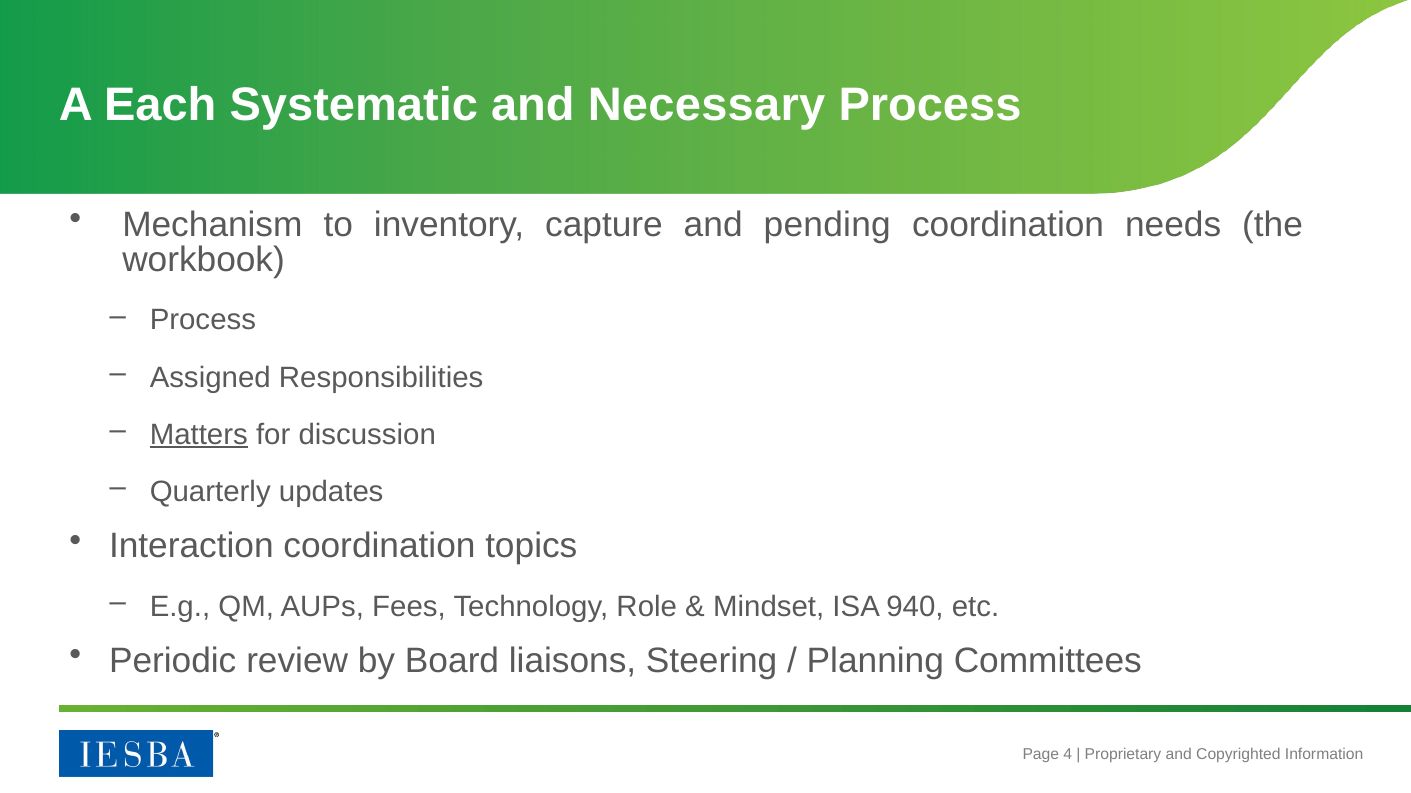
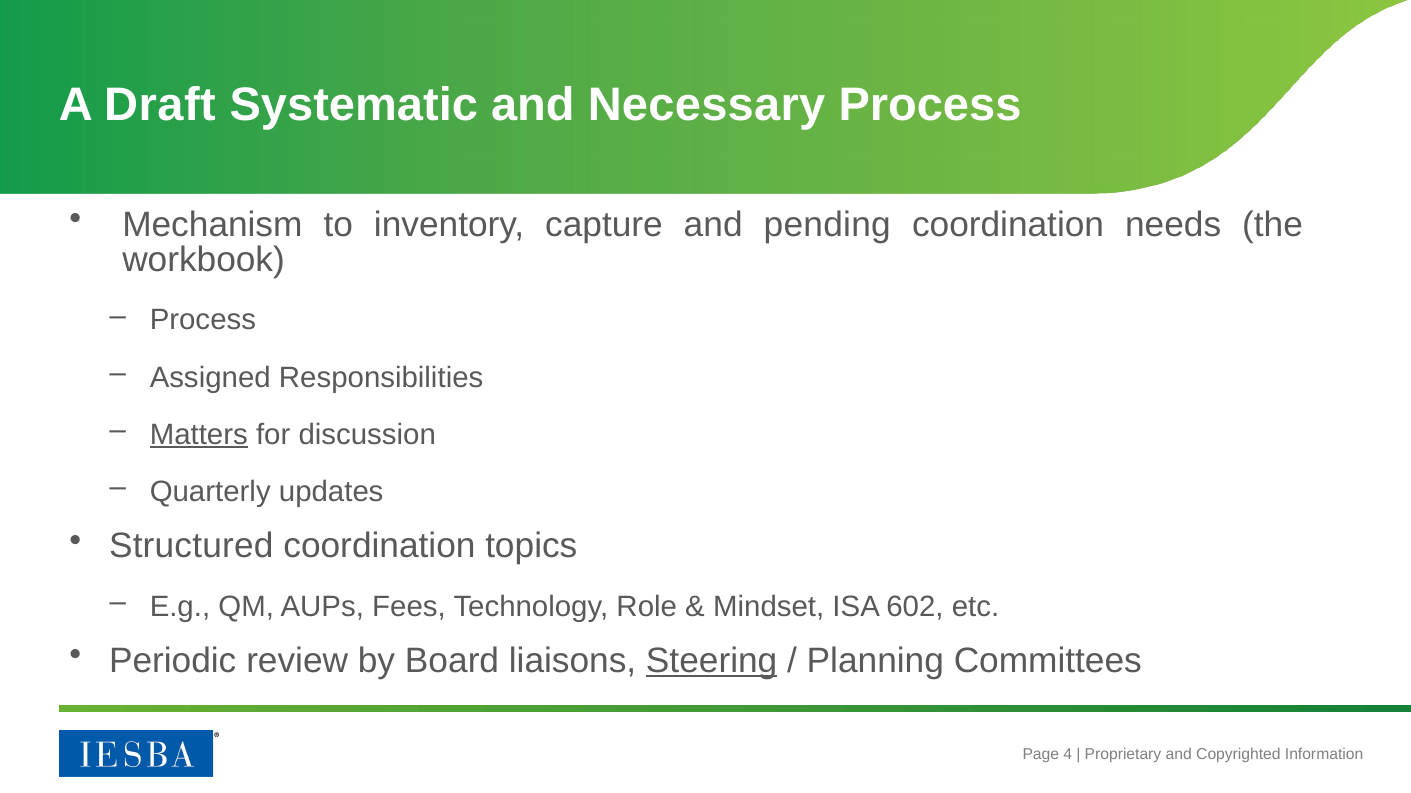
Each: Each -> Draft
Interaction: Interaction -> Structured
940: 940 -> 602
Steering underline: none -> present
